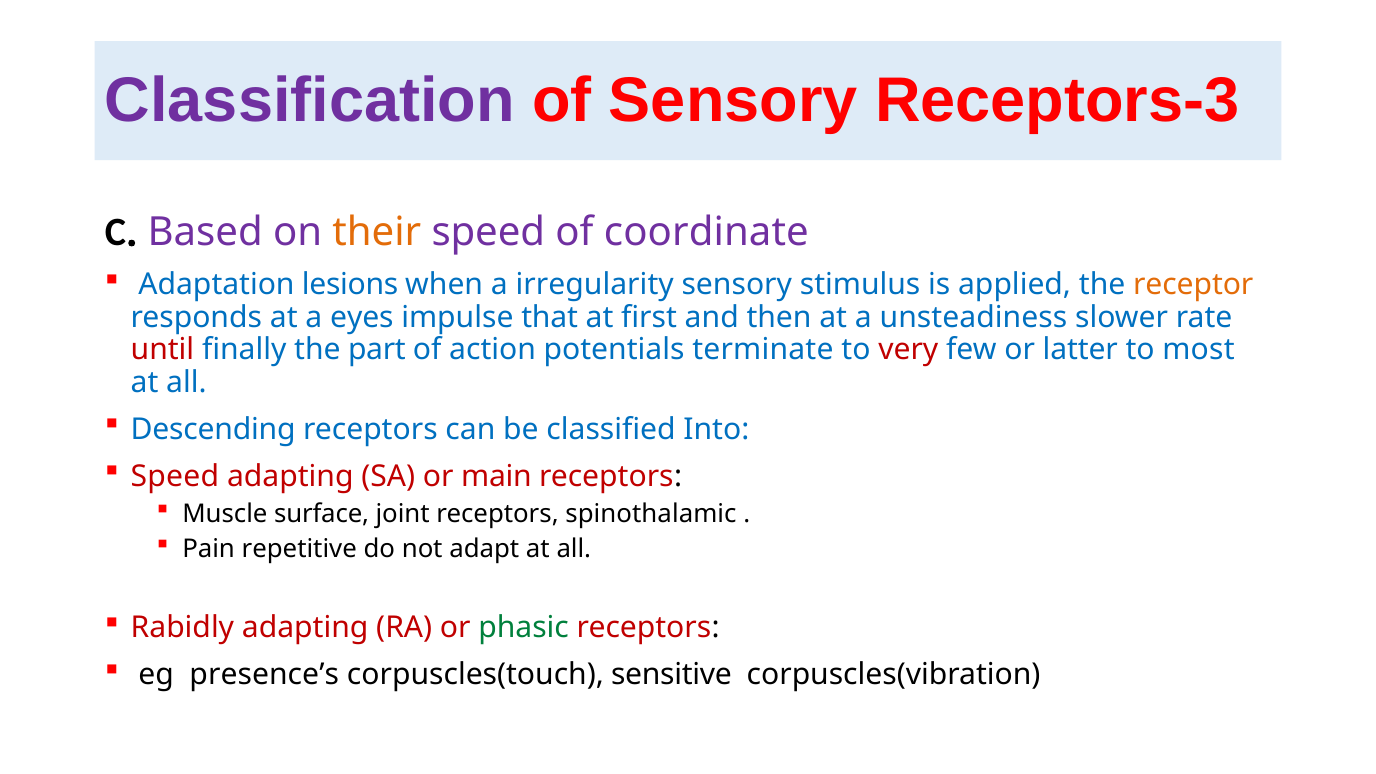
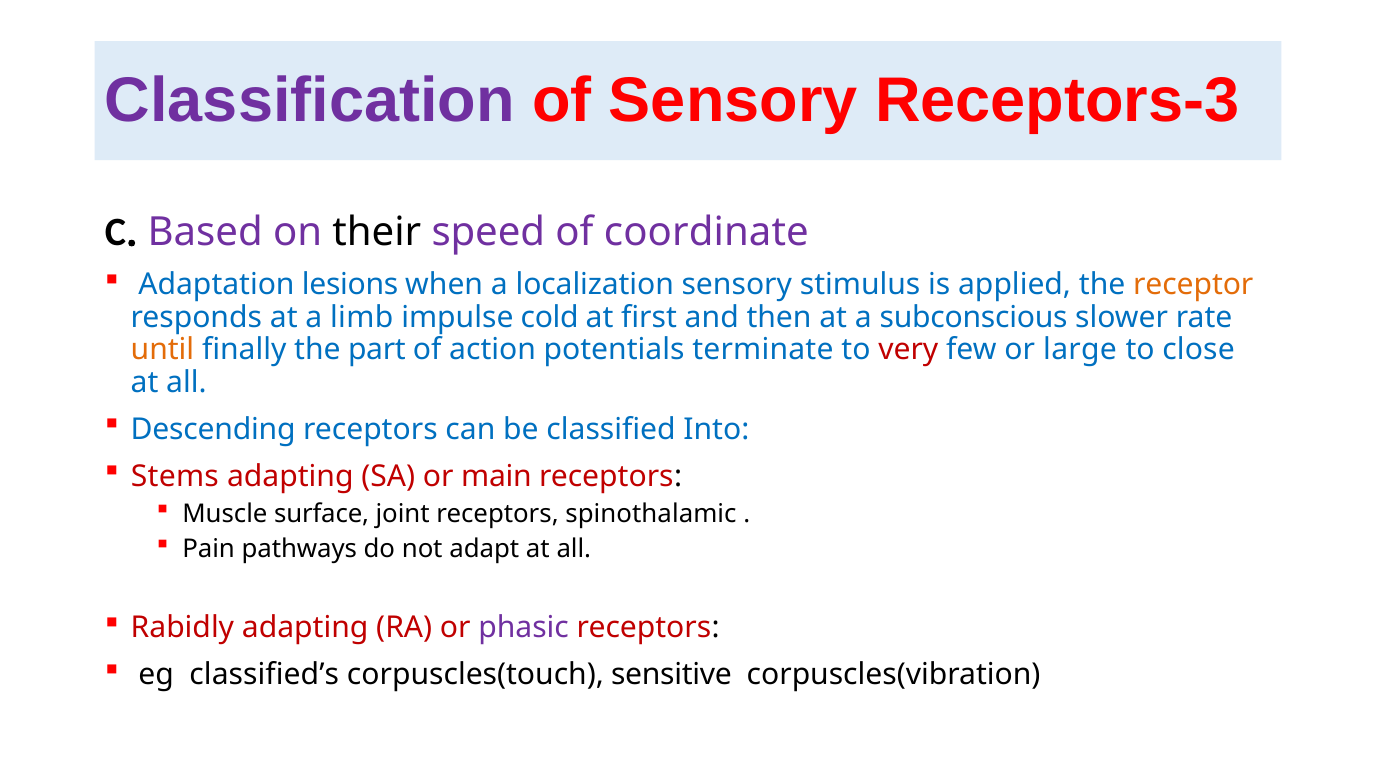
their colour: orange -> black
irregularity: irregularity -> localization
eyes: eyes -> limb
that: that -> cold
unsteadiness: unsteadiness -> subconscious
until colour: red -> orange
latter: latter -> large
most: most -> close
Speed at (175, 476): Speed -> Stems
repetitive: repetitive -> pathways
phasic colour: green -> purple
presence’s: presence’s -> classified’s
